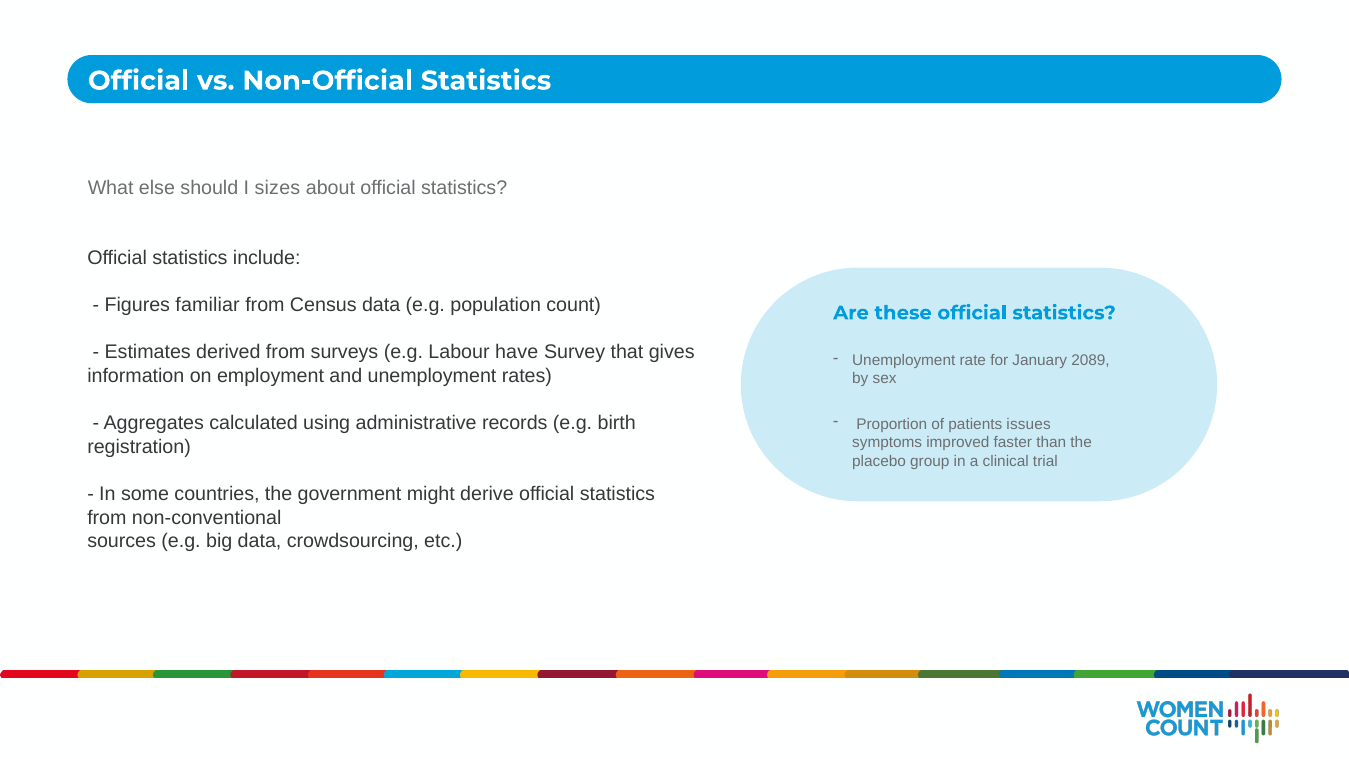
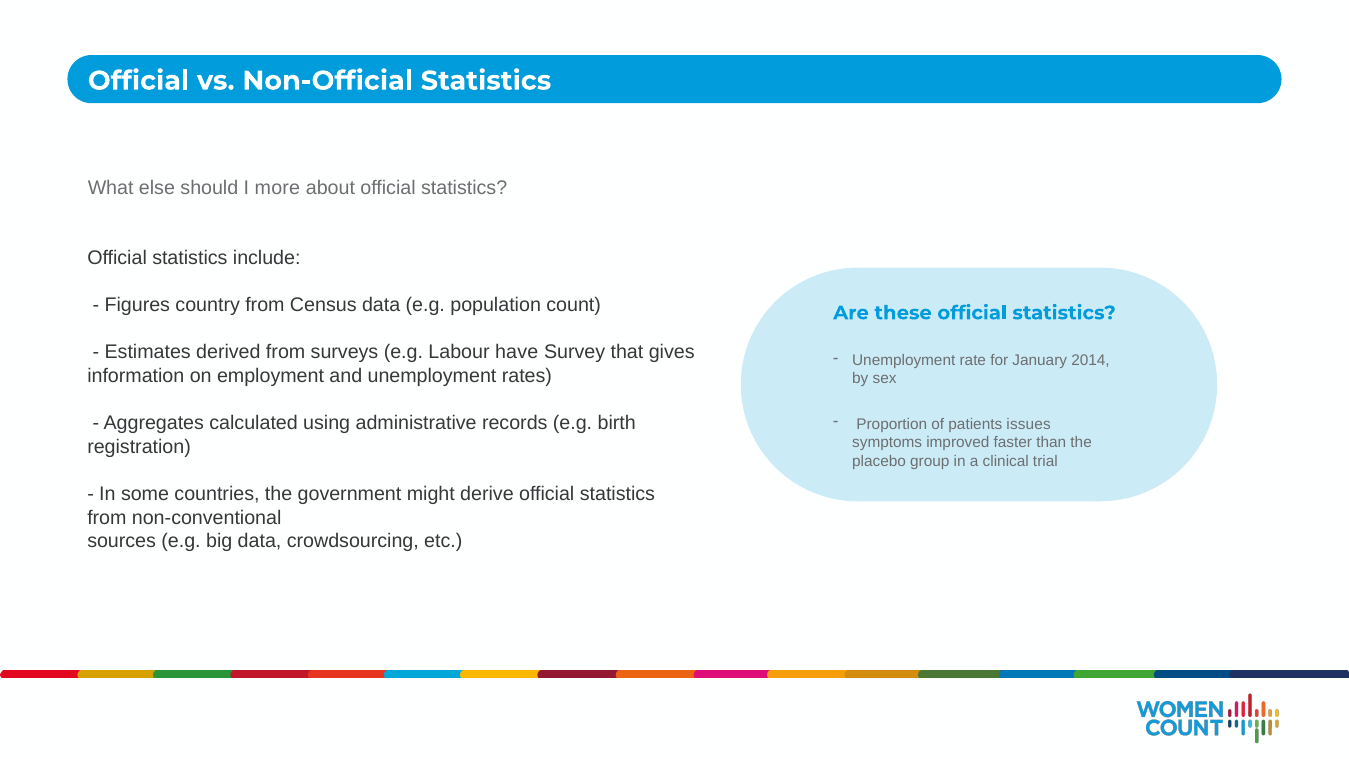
sizes: sizes -> more
familiar: familiar -> country
2089: 2089 -> 2014
